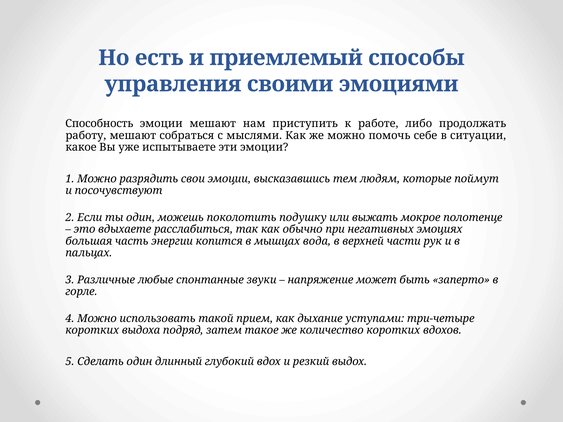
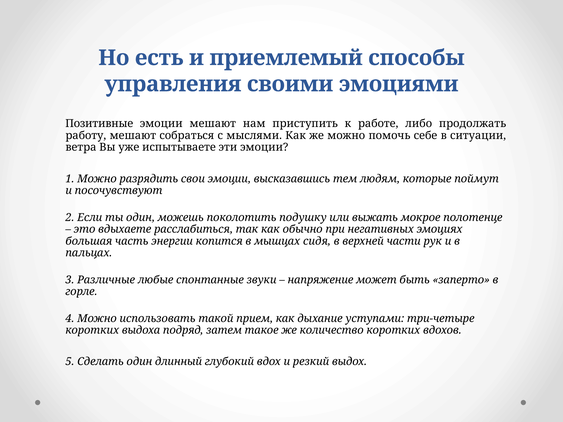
Способность: Способность -> Позитивные
какое: какое -> ветра
вода: вода -> сидя
